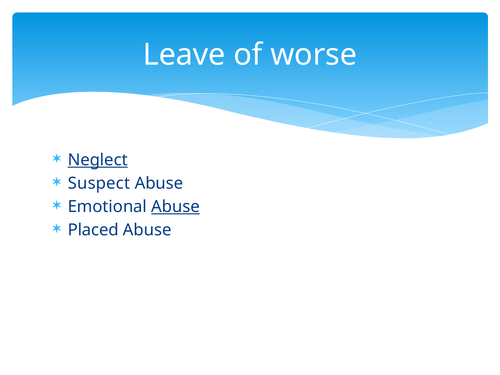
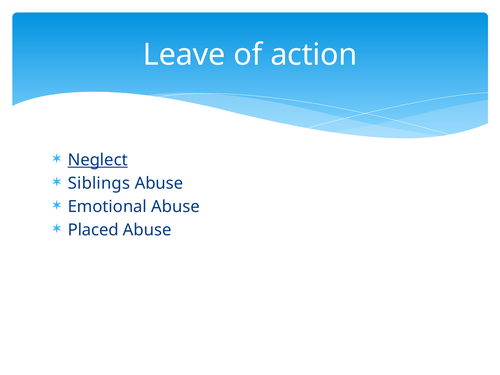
worse: worse -> action
Suspect: Suspect -> Siblings
Abuse at (176, 207) underline: present -> none
